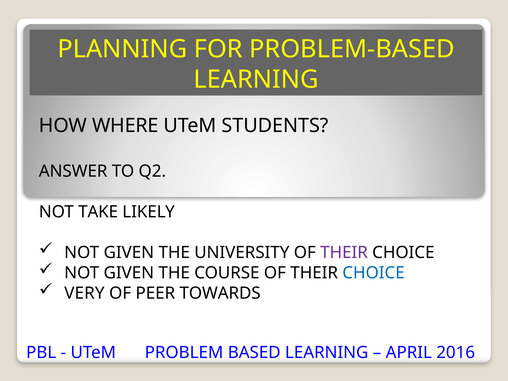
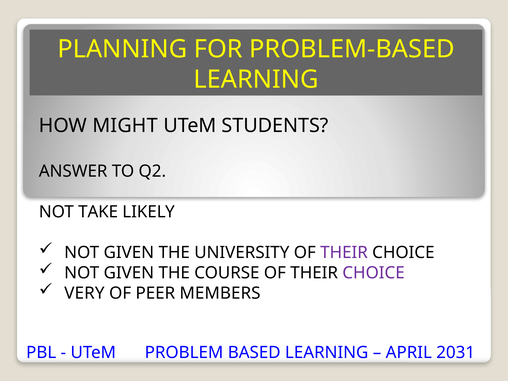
WHERE: WHERE -> MIGHT
CHOICE at (374, 273) colour: blue -> purple
TOWARDS: TOWARDS -> MEMBERS
2016: 2016 -> 2031
